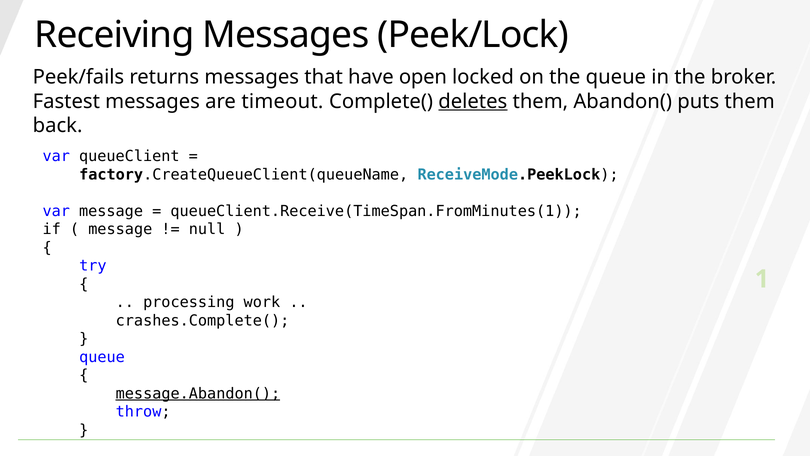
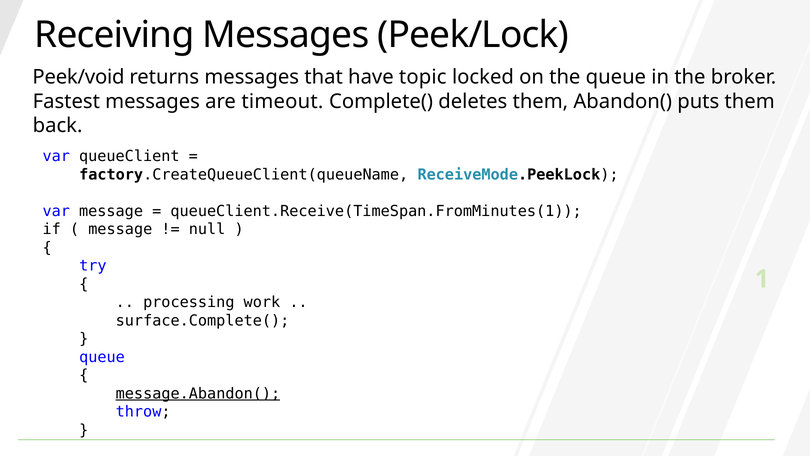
Peek/fails: Peek/fails -> Peek/void
open: open -> topic
deletes underline: present -> none
crashes.Complete(: crashes.Complete( -> surface.Complete(
